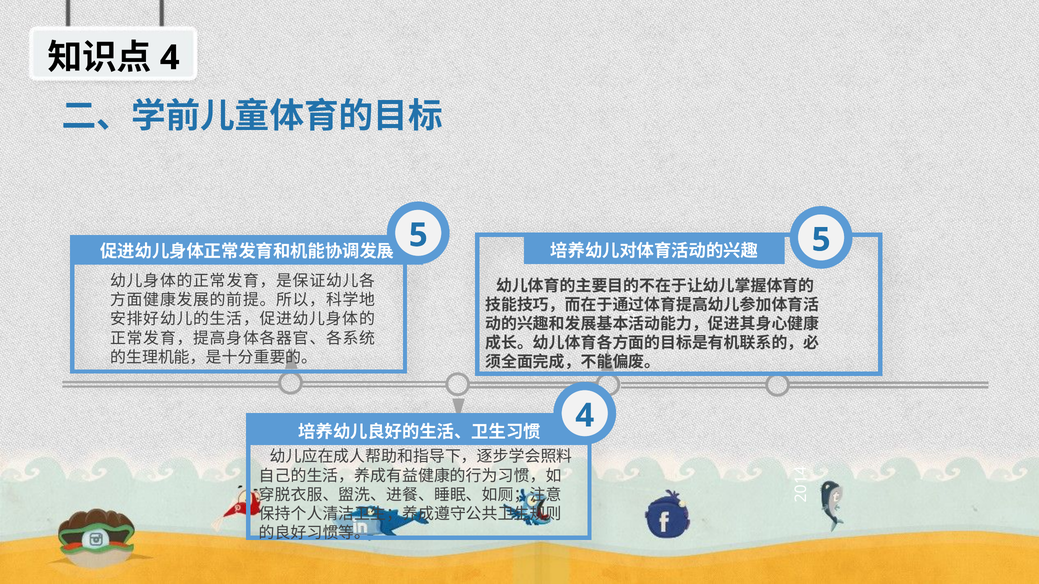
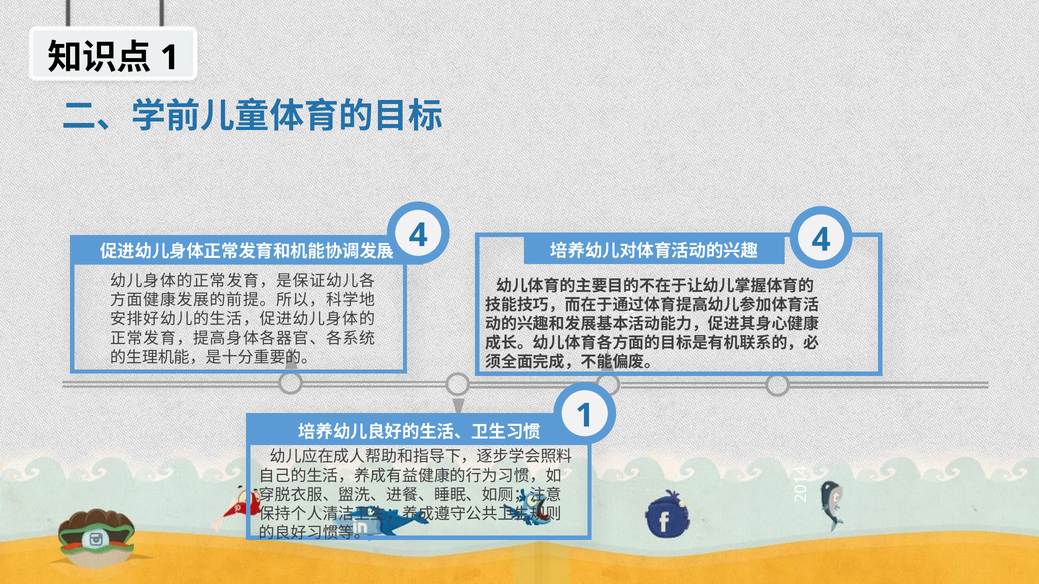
4 at (170, 58): 4 -> 1
5 at (821, 240): 5 -> 4
5 at (418, 235): 5 -> 4
4 at (585, 416): 4 -> 1
